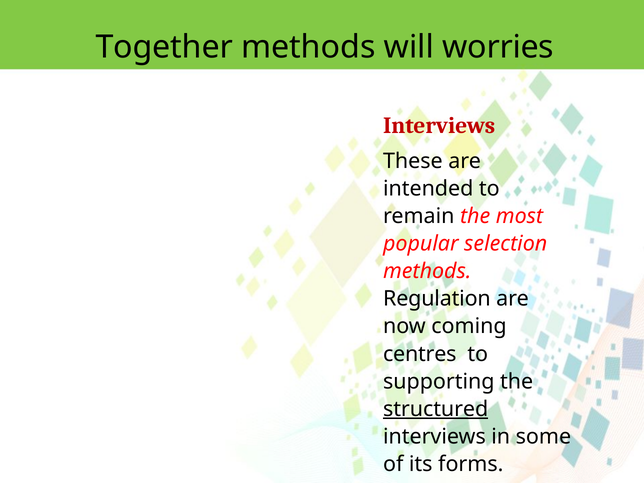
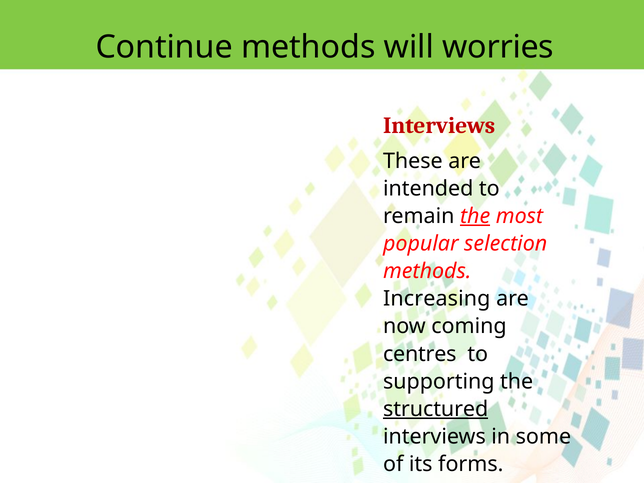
Together: Together -> Continue
the at (475, 216) underline: none -> present
Regulation: Regulation -> Increasing
